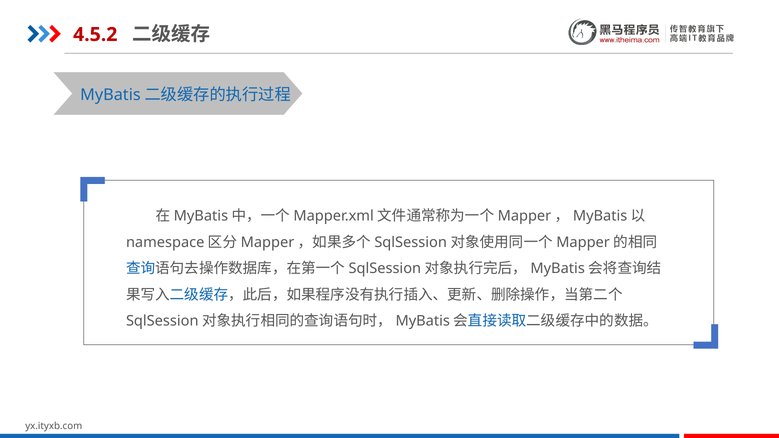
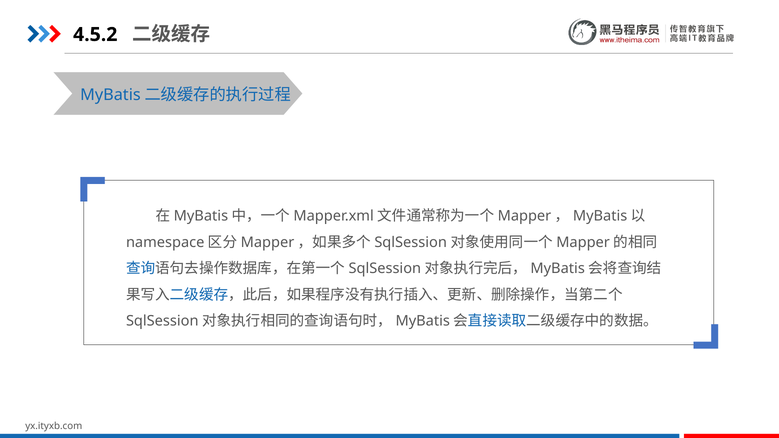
4.5.2 colour: red -> black
